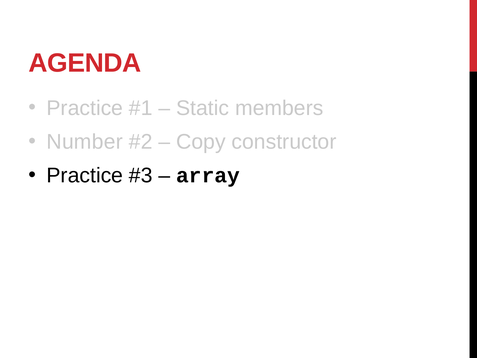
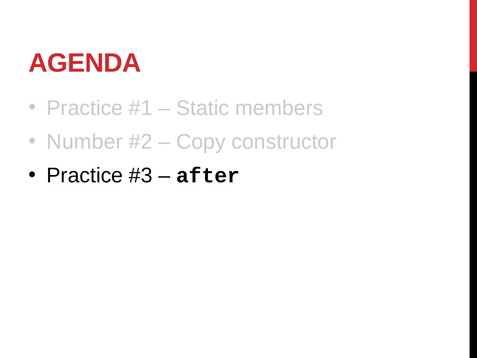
array: array -> after
